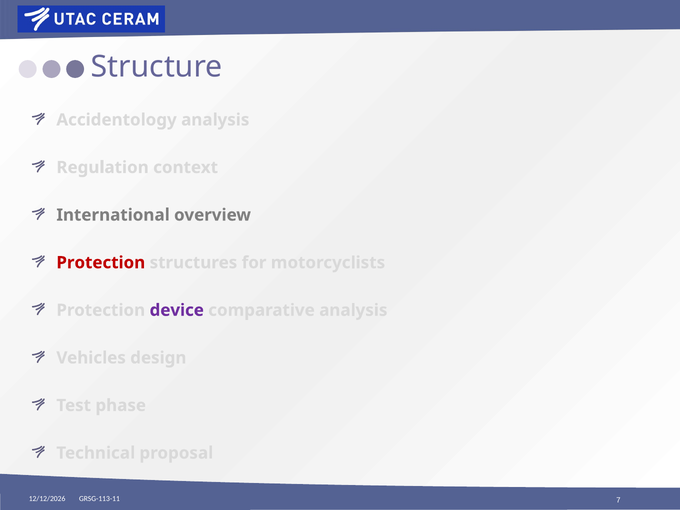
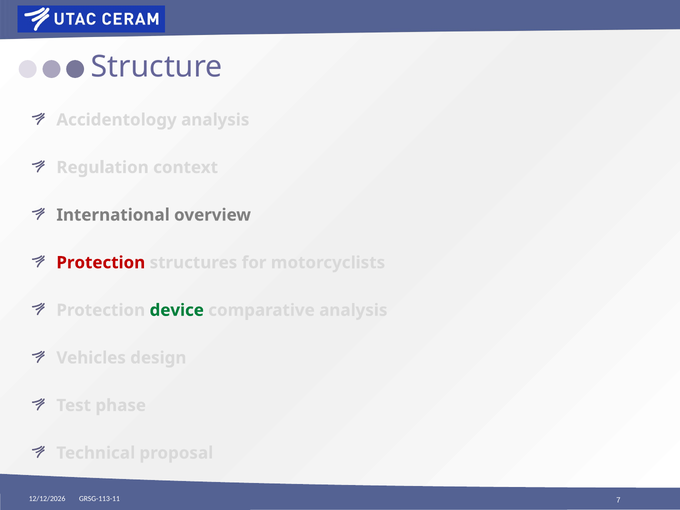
device colour: purple -> green
